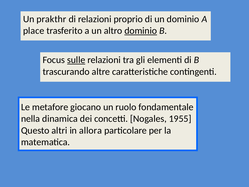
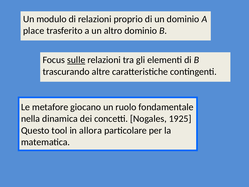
prakthr: prakthr -> modulo
dominio at (141, 31) underline: present -> none
1955: 1955 -> 1925
altri: altri -> tool
